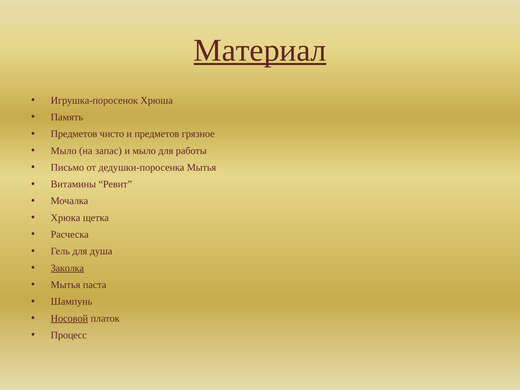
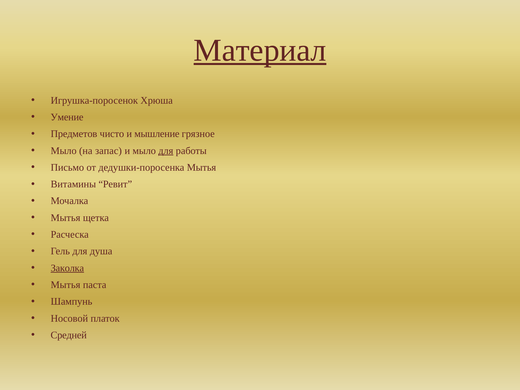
Память: Память -> Умение
и предметов: предметов -> мышление
для at (166, 151) underline: none -> present
Хрюка at (66, 218): Хрюка -> Мытья
Носовой underline: present -> none
Процесс: Процесс -> Средней
